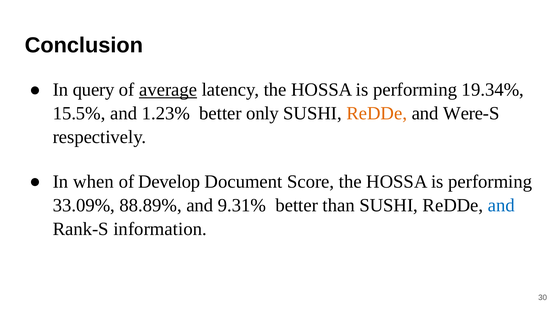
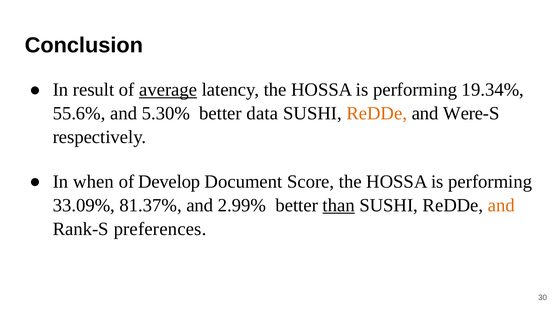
query: query -> result
15.5%: 15.5% -> 55.6%
1.23%: 1.23% -> 5.30%
only: only -> data
88.89%: 88.89% -> 81.37%
9.31%: 9.31% -> 2.99%
than underline: none -> present
and at (501, 205) colour: blue -> orange
information: information -> preferences
